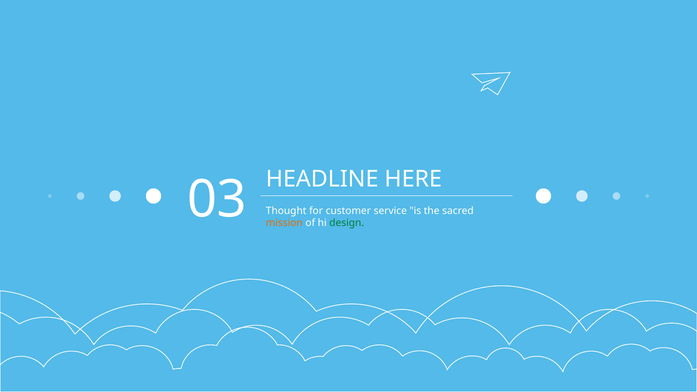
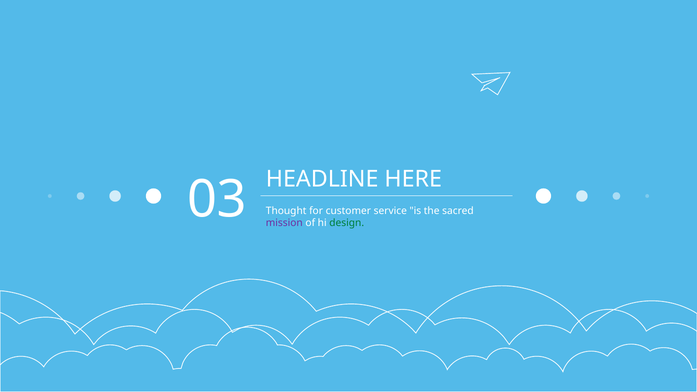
mission colour: orange -> purple
